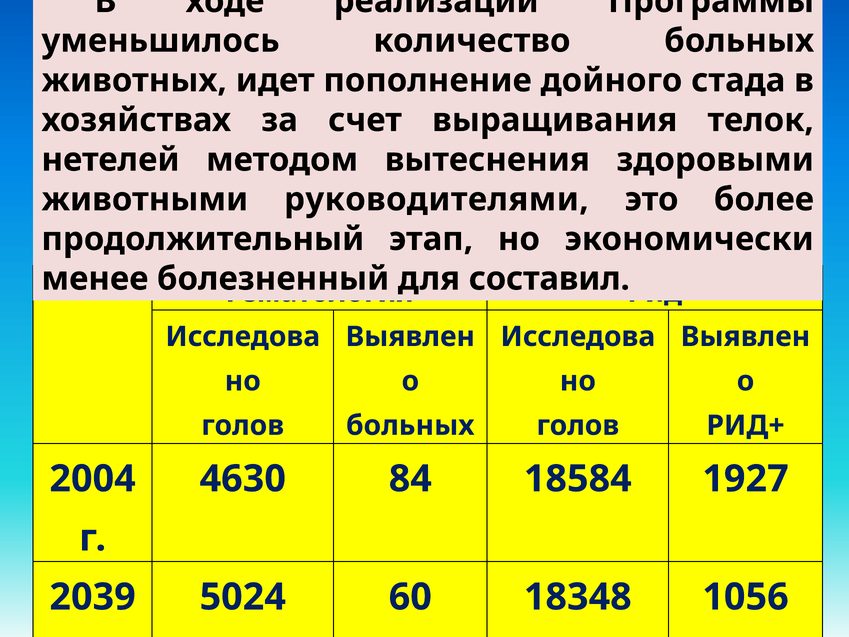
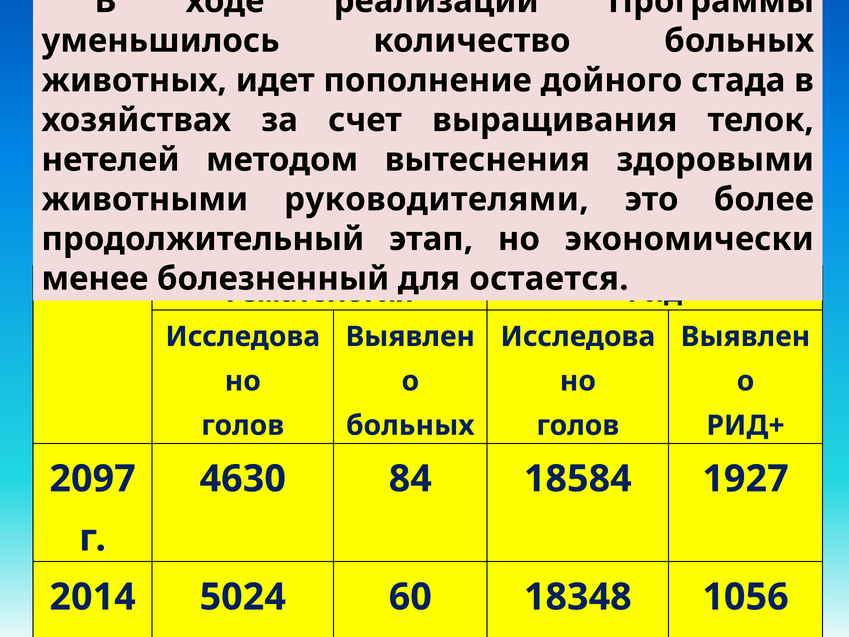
составил: составил -> остается
2004 at (93, 479): 2004 -> 2097
2039: 2039 -> 2014
